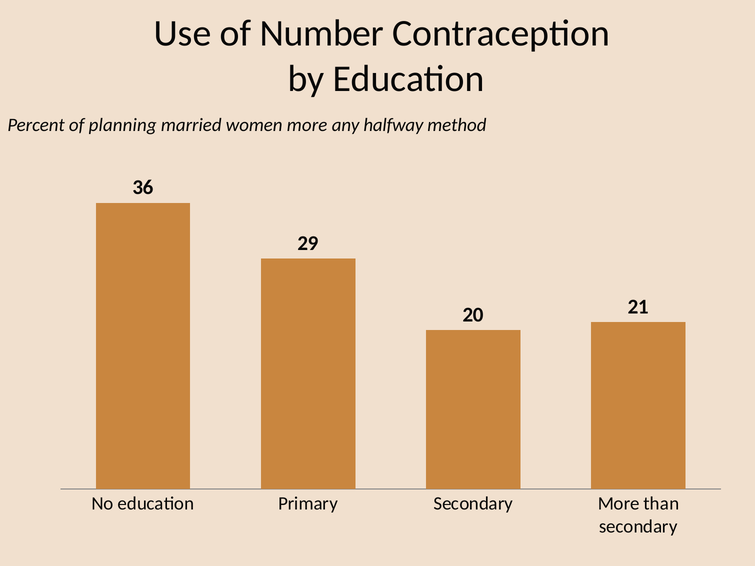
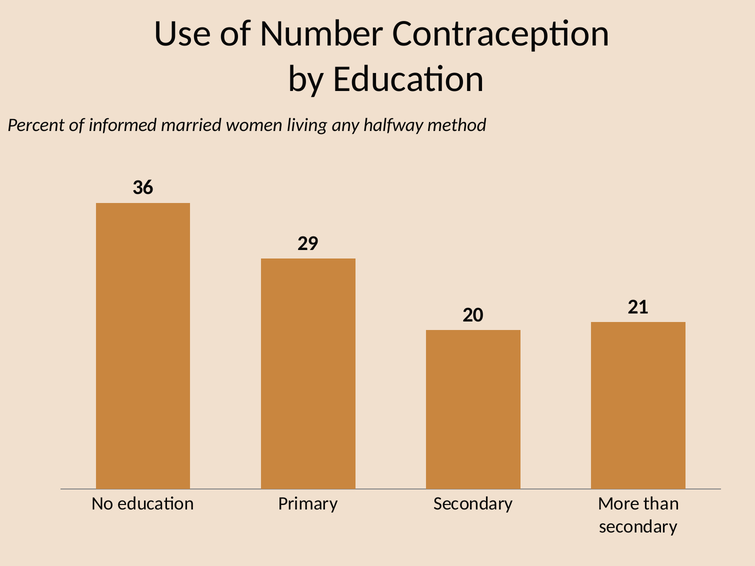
planning: planning -> informed
women more: more -> living
